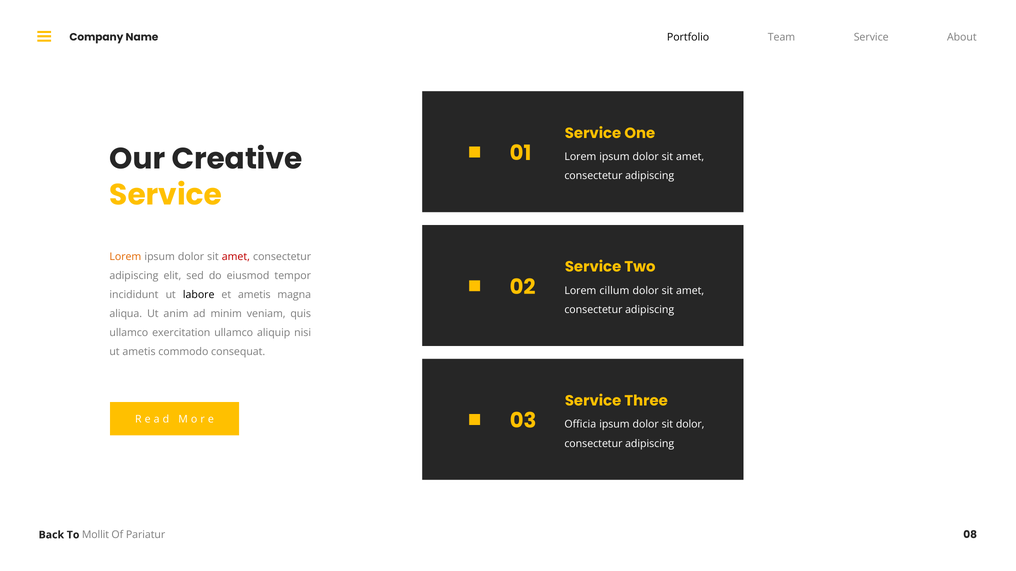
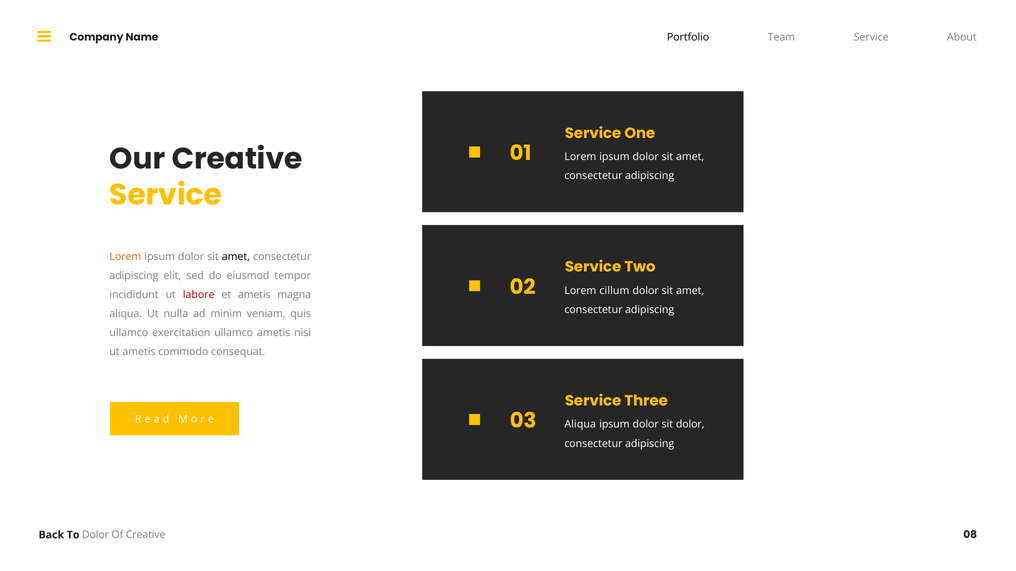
amet at (236, 257) colour: red -> black
labore colour: black -> red
anim: anim -> nulla
ullamco aliquip: aliquip -> ametis
03 Officia: Officia -> Aliqua
To Mollit: Mollit -> Dolor
Of Pariatur: Pariatur -> Creative
